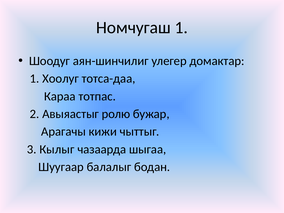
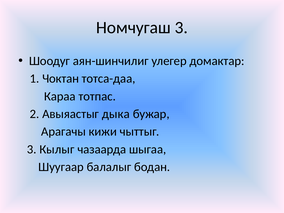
Номчугаш 1: 1 -> 3
Хоолуг: Хоолуг -> Чоктан
ролю: ролю -> дыка
